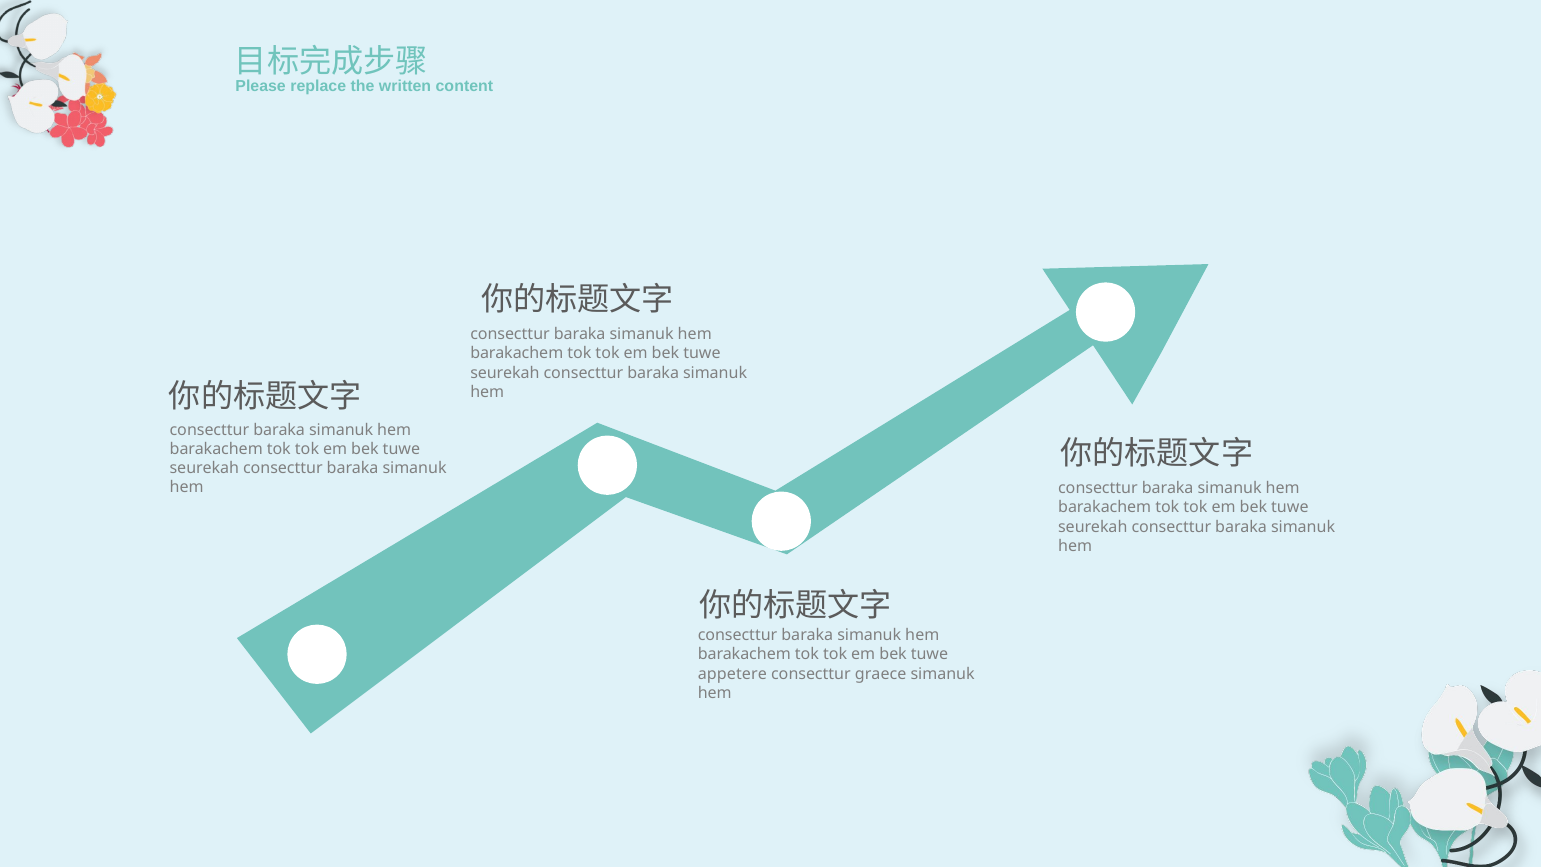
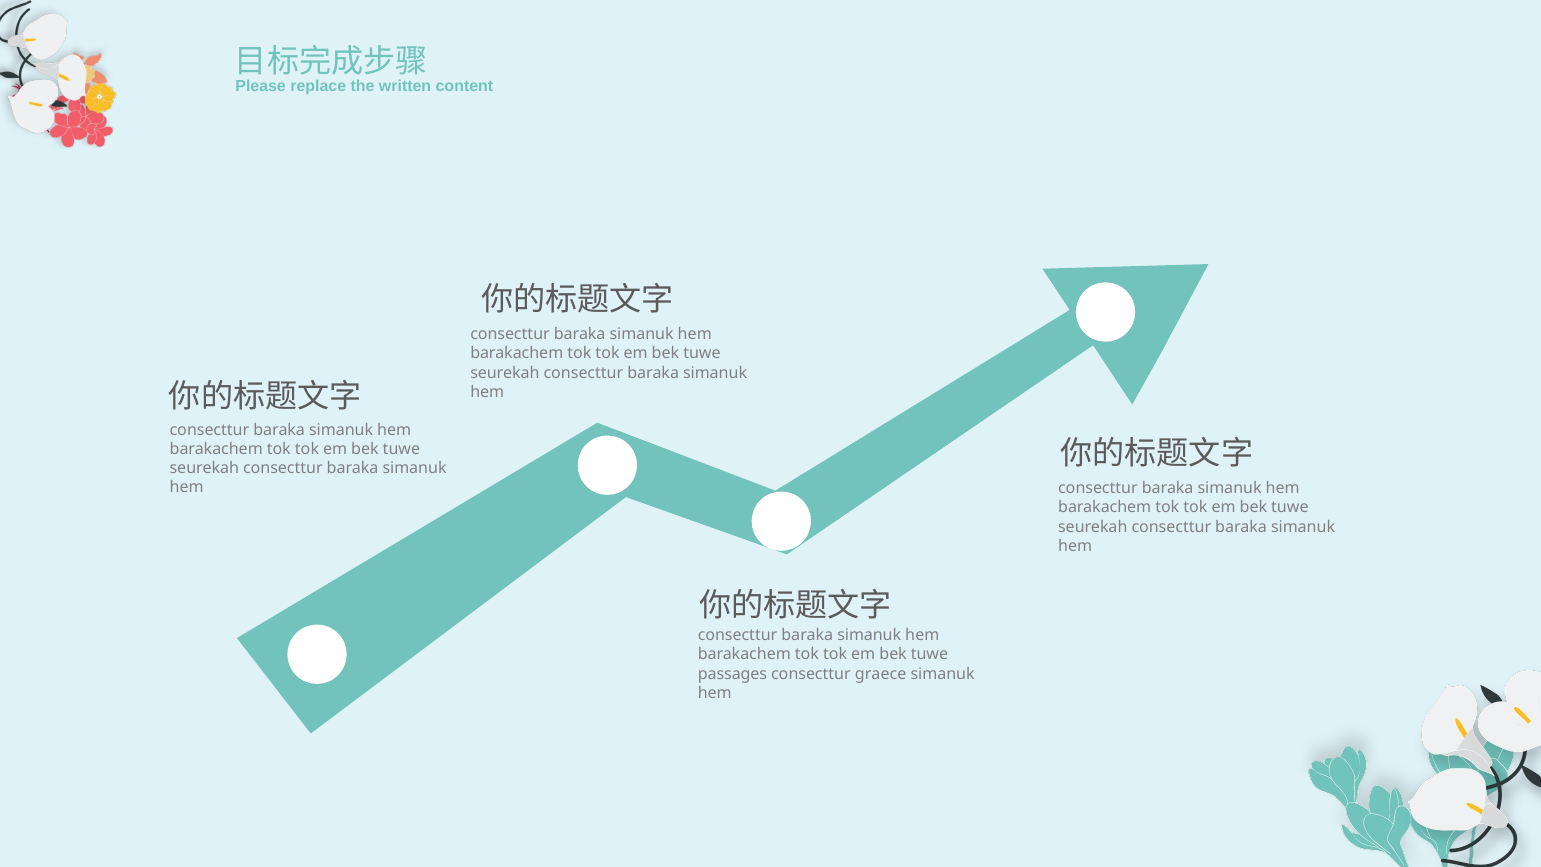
appetere: appetere -> passages
